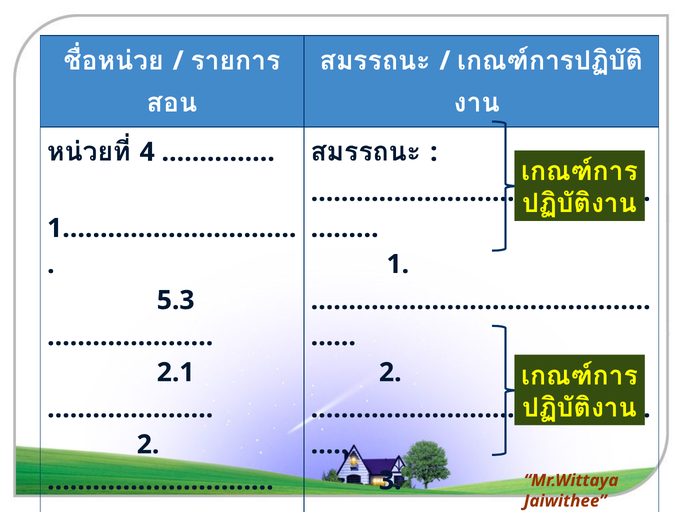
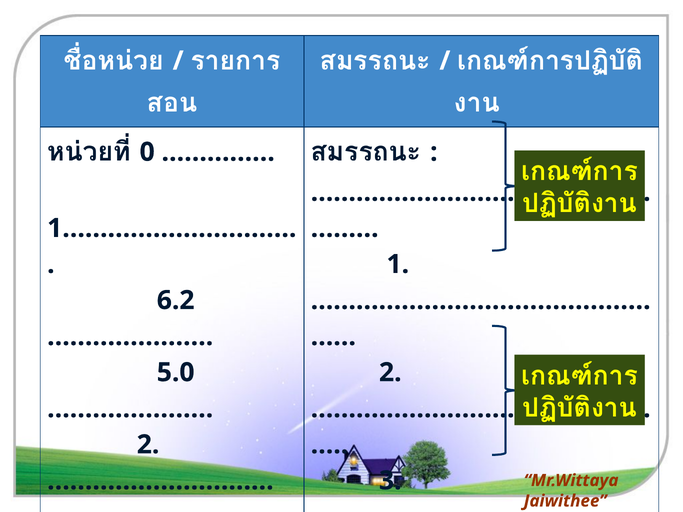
4 at (147, 152): 4 -> 0
5.3: 5.3 -> 6.2
2.1: 2.1 -> 5.0
